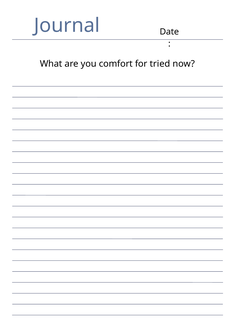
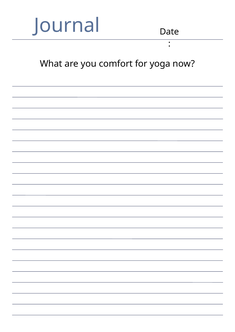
tried: tried -> yoga
